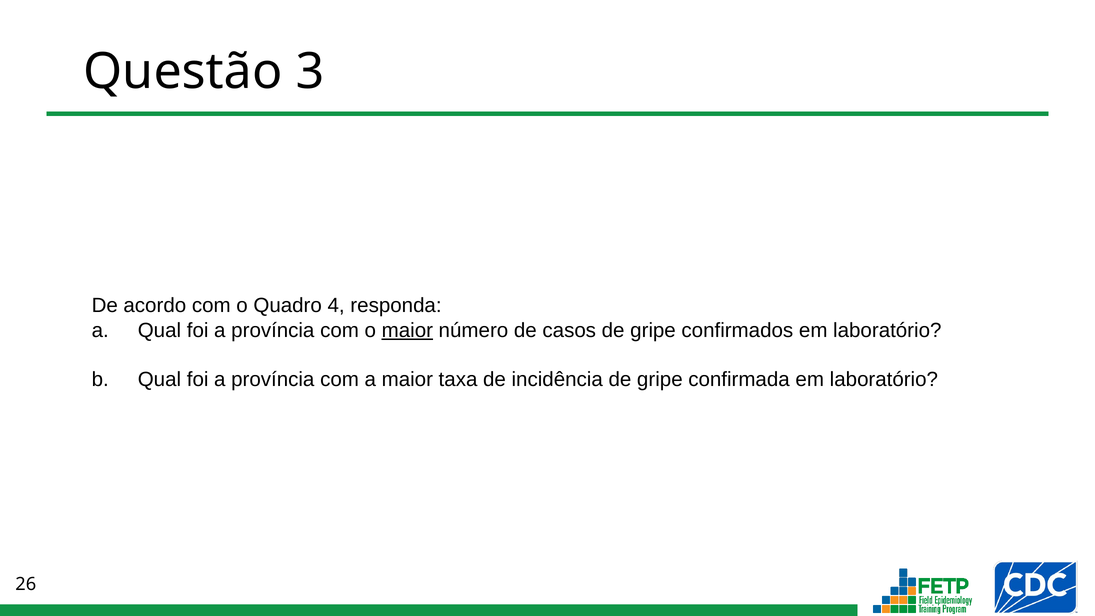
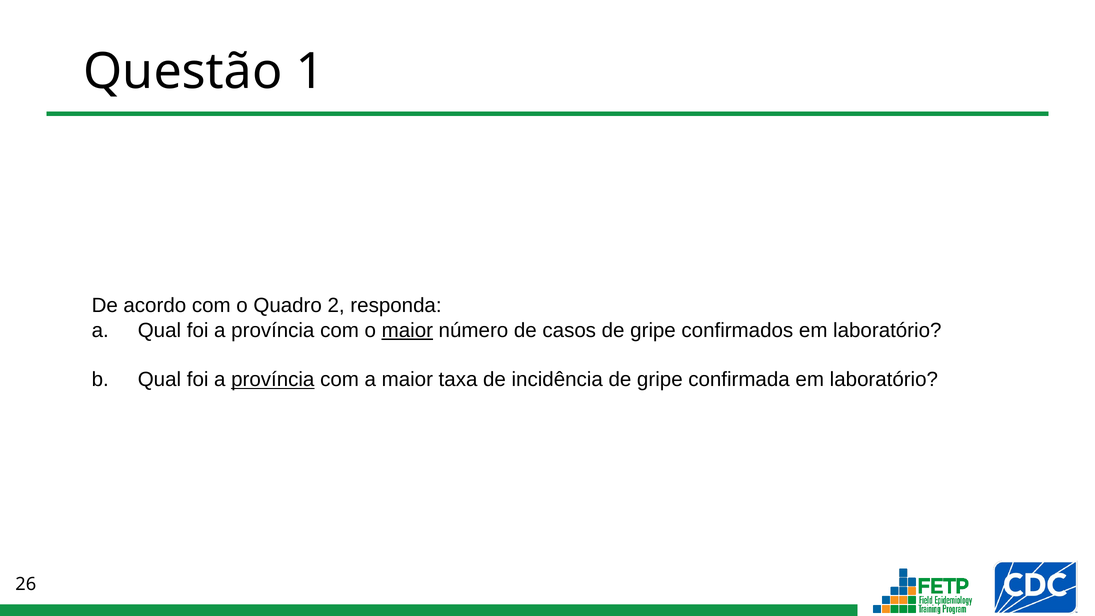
3: 3 -> 1
4: 4 -> 2
província at (273, 380) underline: none -> present
